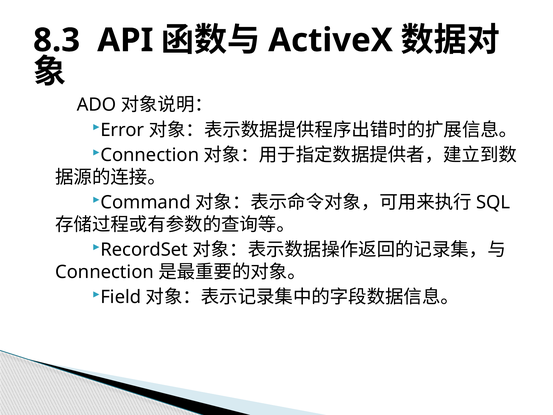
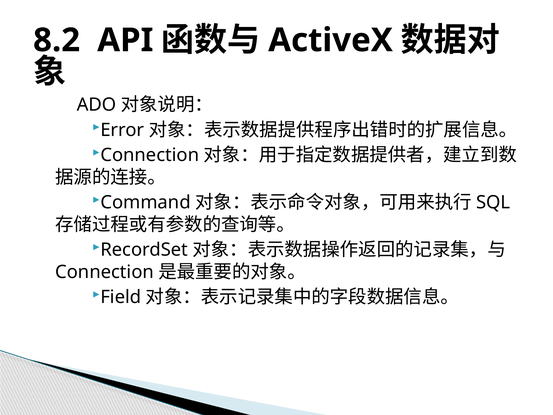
8.3: 8.3 -> 8.2
